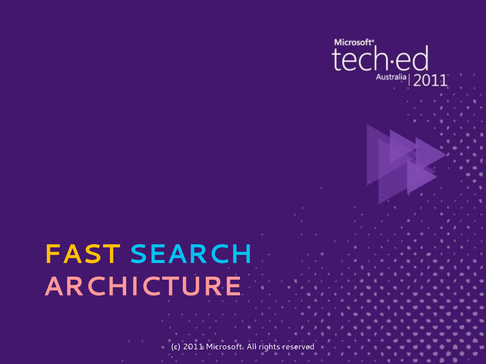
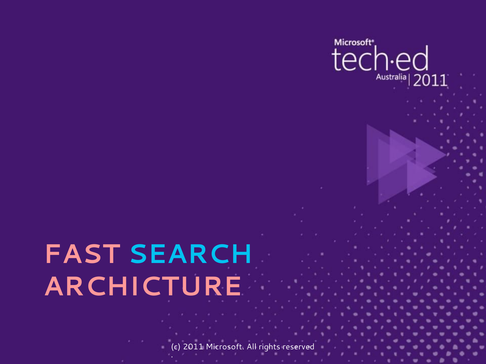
FAST colour: yellow -> pink
